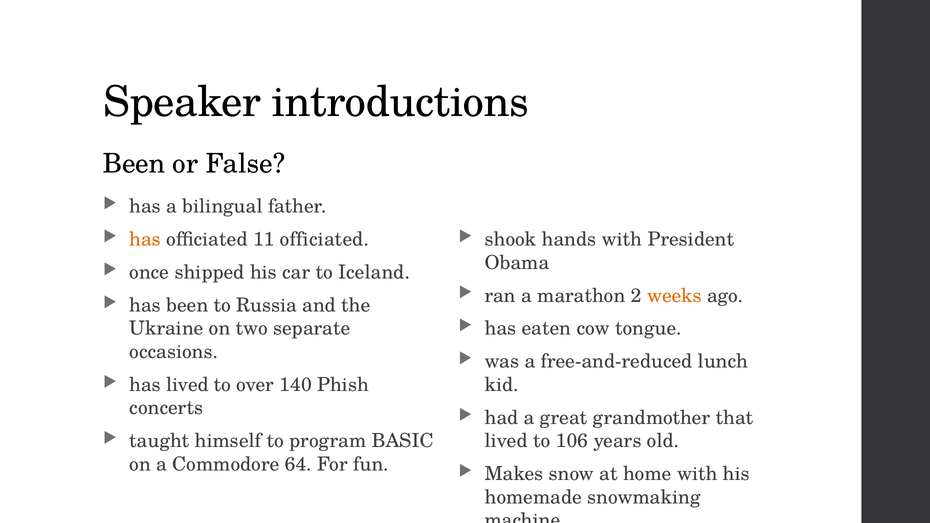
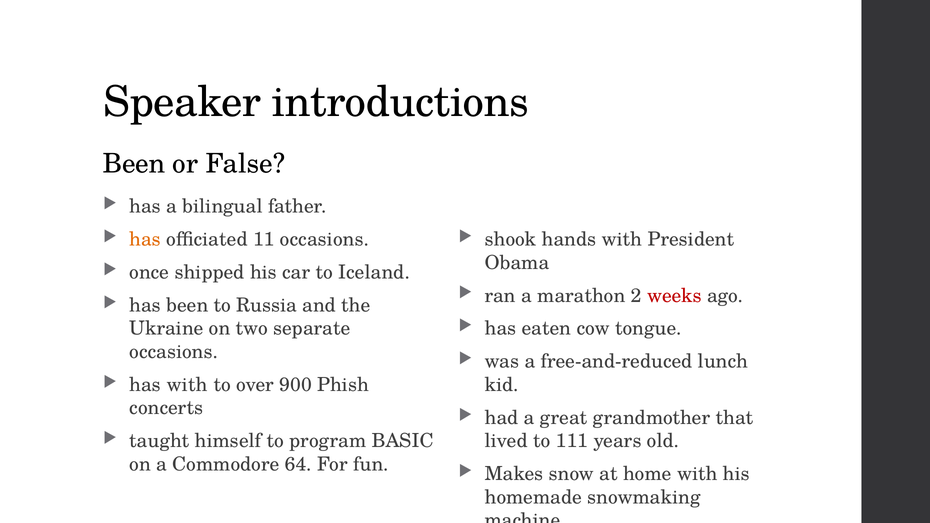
11 officiated: officiated -> occasions
weeks colour: orange -> red
has lived: lived -> with
140: 140 -> 900
106: 106 -> 111
